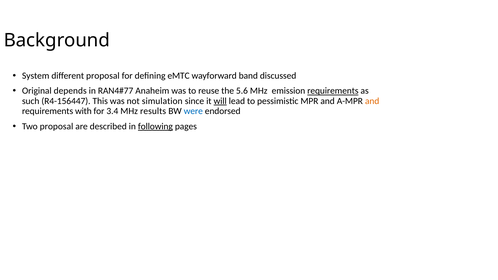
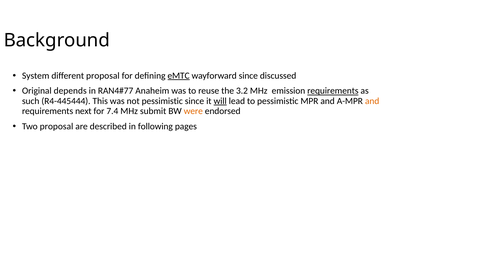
eMTC underline: none -> present
wayforward band: band -> since
5.6: 5.6 -> 3.2
R4-156447: R4-156447 -> R4-445444
not simulation: simulation -> pessimistic
with: with -> next
3.4: 3.4 -> 7.4
results: results -> submit
were colour: blue -> orange
following underline: present -> none
